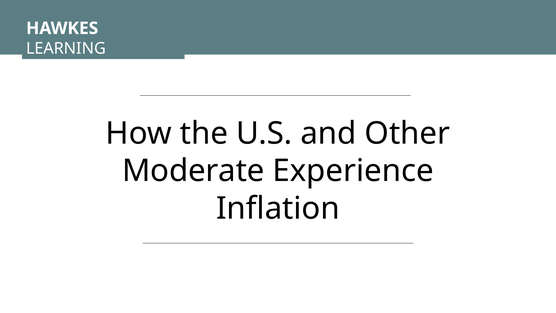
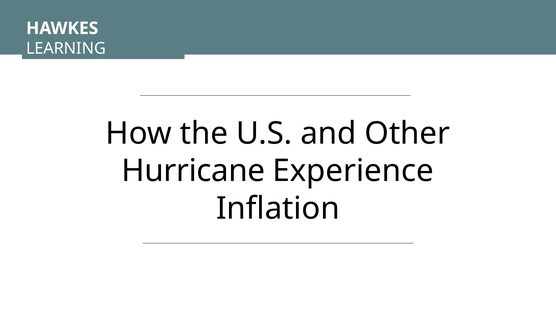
Moderate: Moderate -> Hurricane
